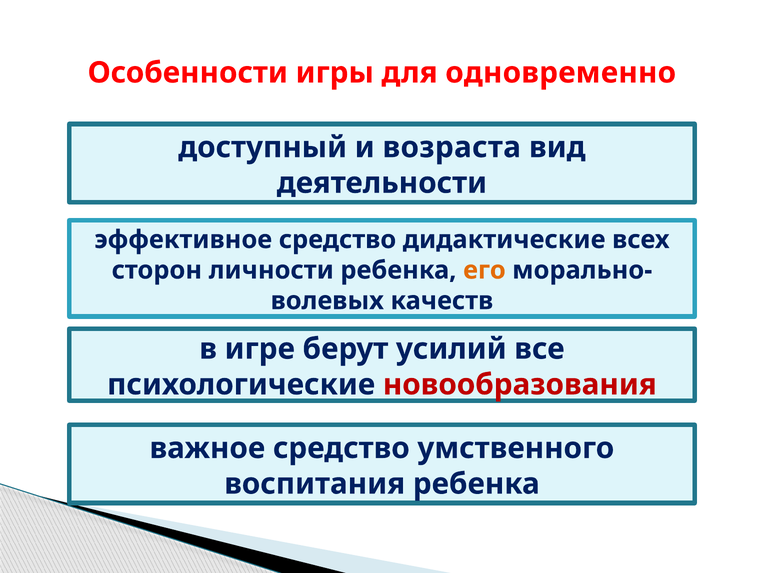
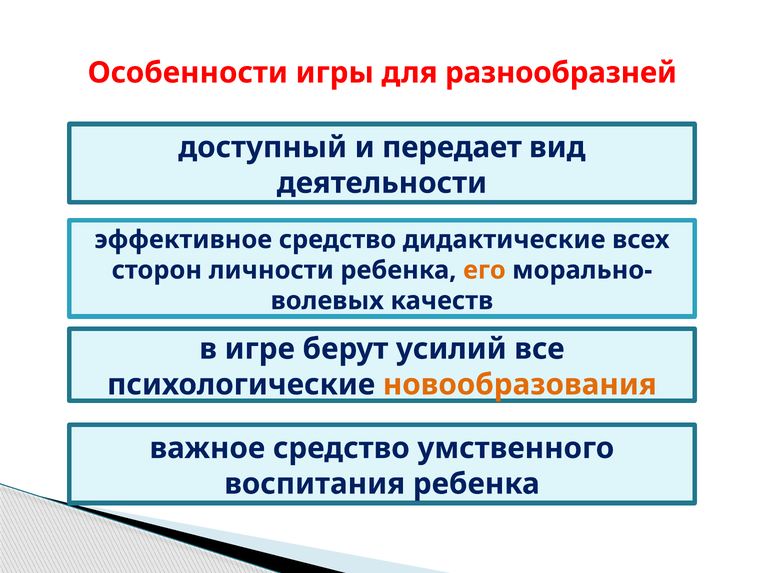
одновременно: одновременно -> разнообразней
возраста: возраста -> передает
новообразования colour: red -> orange
